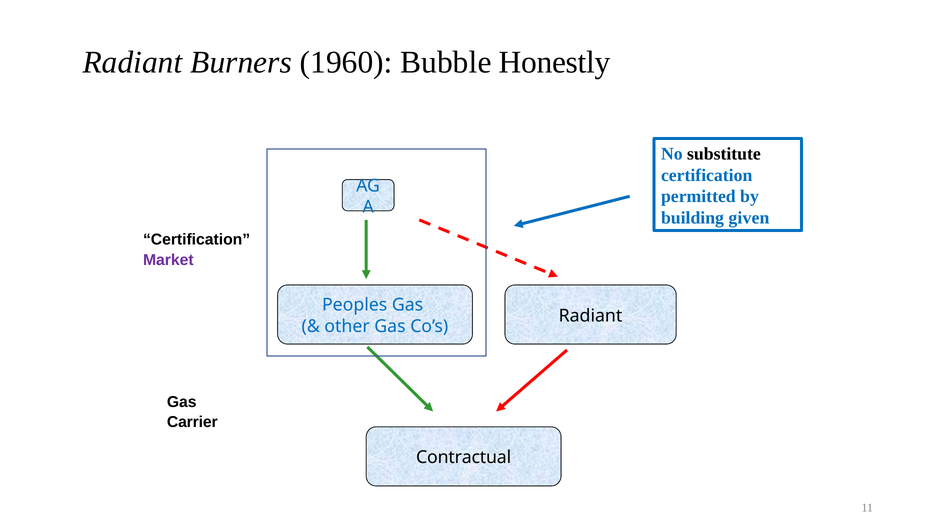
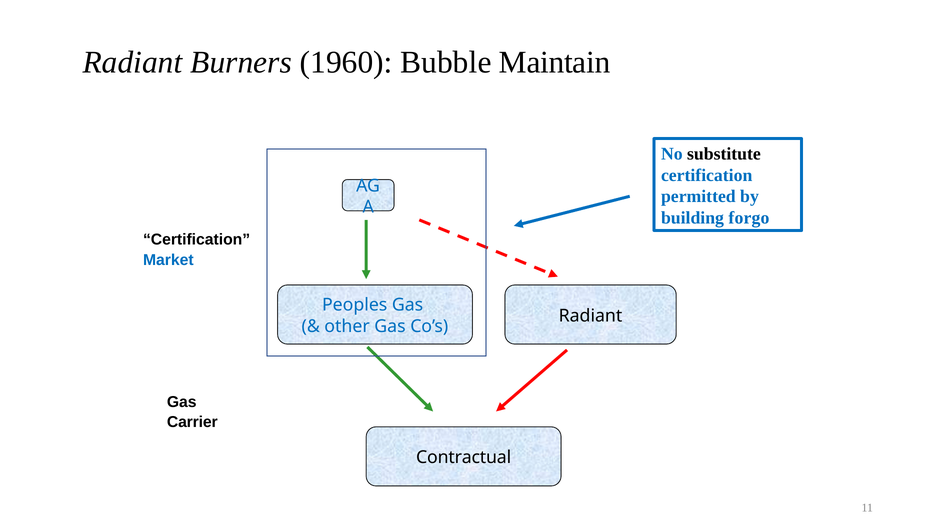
Honestly: Honestly -> Maintain
given: given -> forgo
Market colour: purple -> blue
